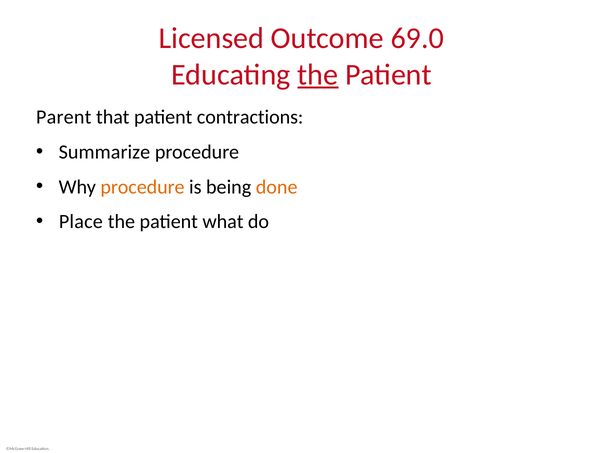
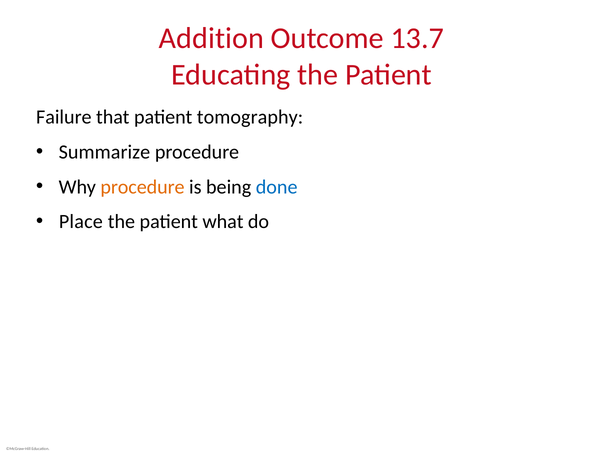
Licensed: Licensed -> Addition
69.0: 69.0 -> 13.7
the at (318, 74) underline: present -> none
Parent: Parent -> Failure
contractions: contractions -> tomography
done colour: orange -> blue
